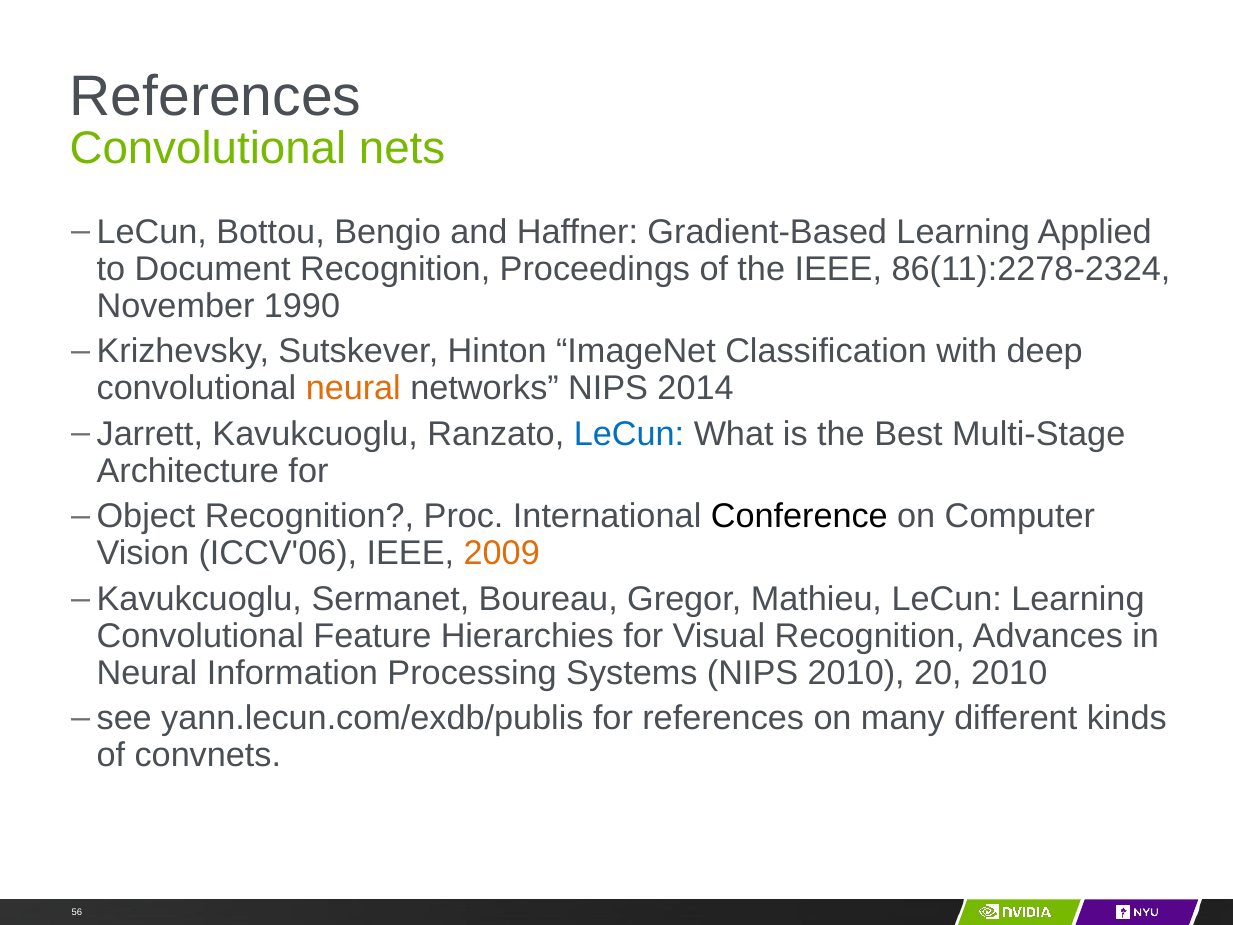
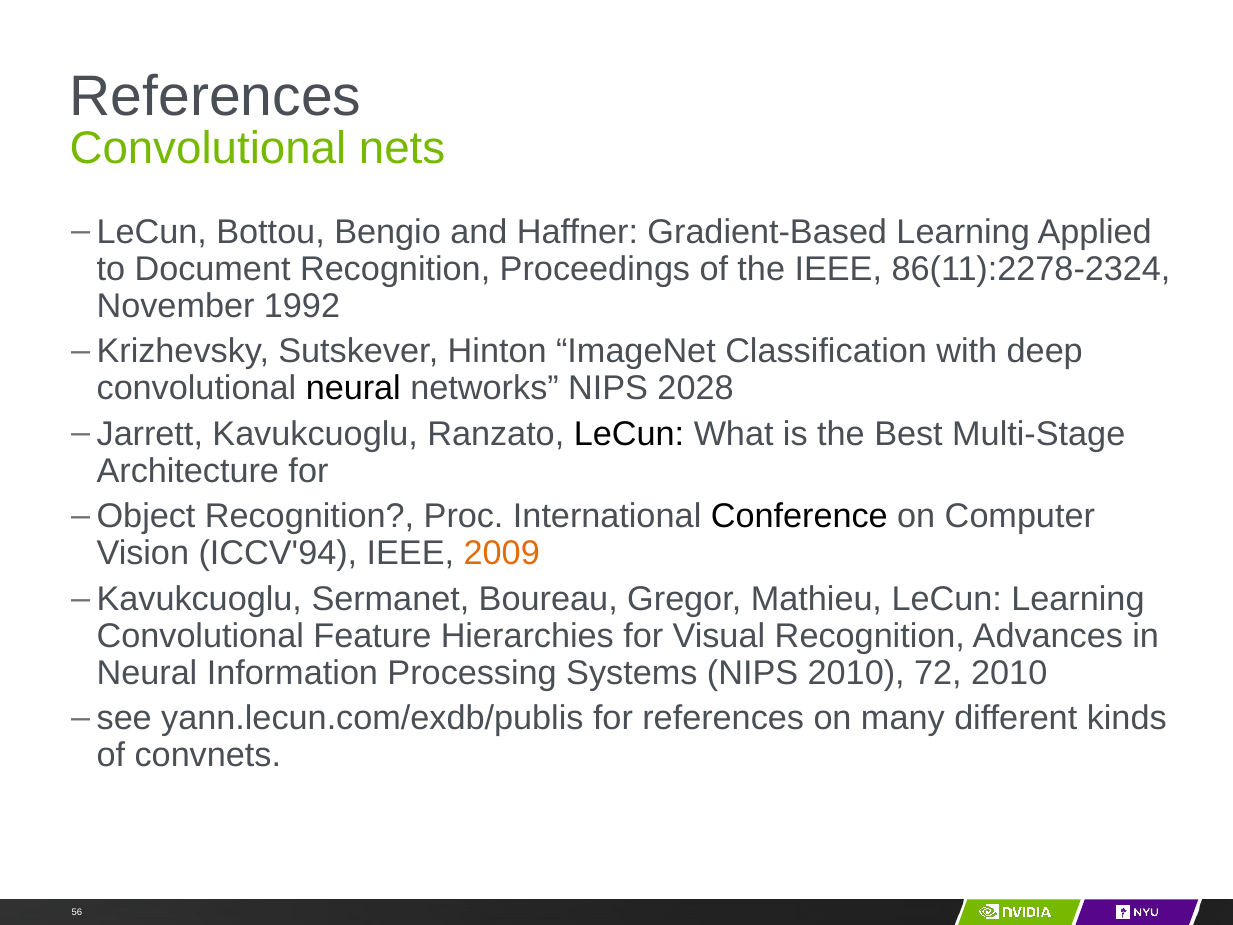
1990: 1990 -> 1992
neural at (353, 388) colour: orange -> black
2014: 2014 -> 2028
LeCun at (629, 434) colour: blue -> black
ICCV'06: ICCV'06 -> ICCV'94
20: 20 -> 72
